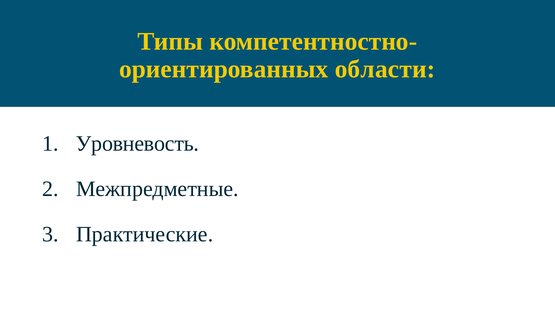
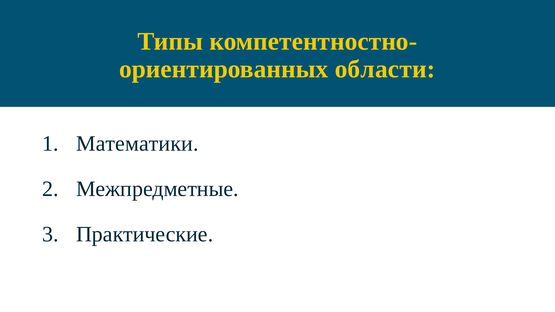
Уровневость: Уровневость -> Математики
